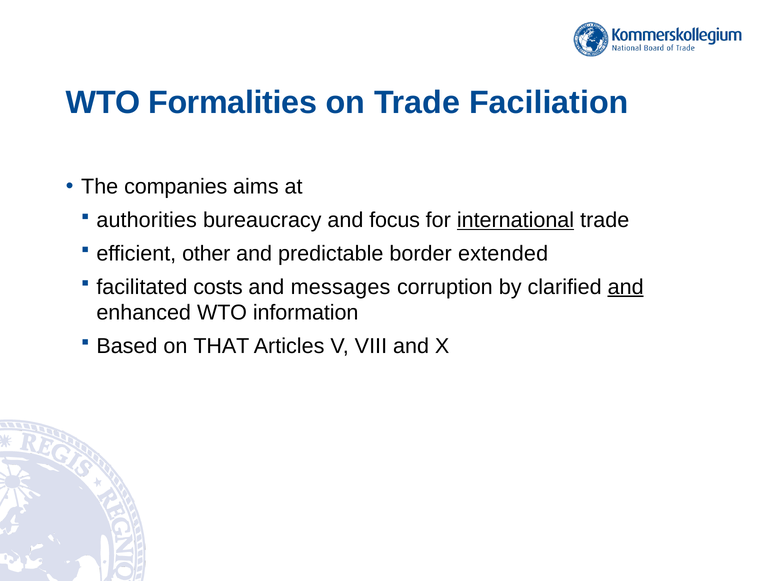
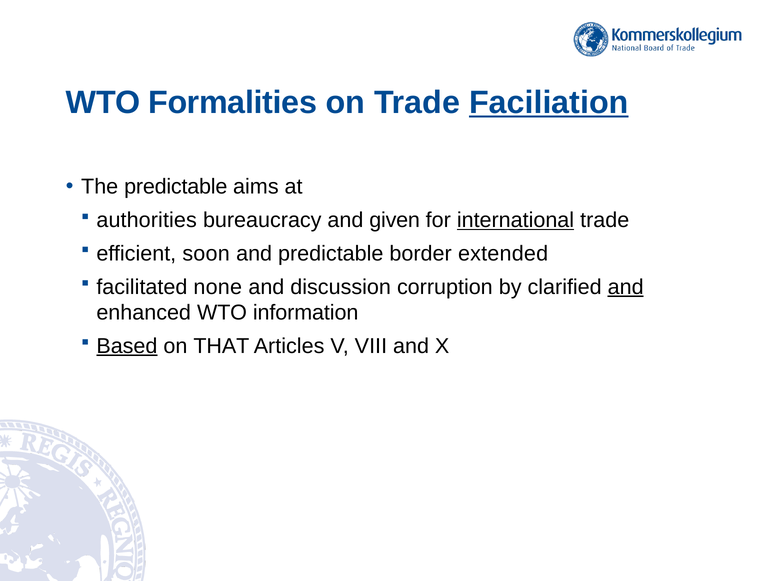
Faciliation underline: none -> present
The companies: companies -> predictable
focus: focus -> given
other: other -> soon
costs: costs -> none
messages: messages -> discussion
Based underline: none -> present
